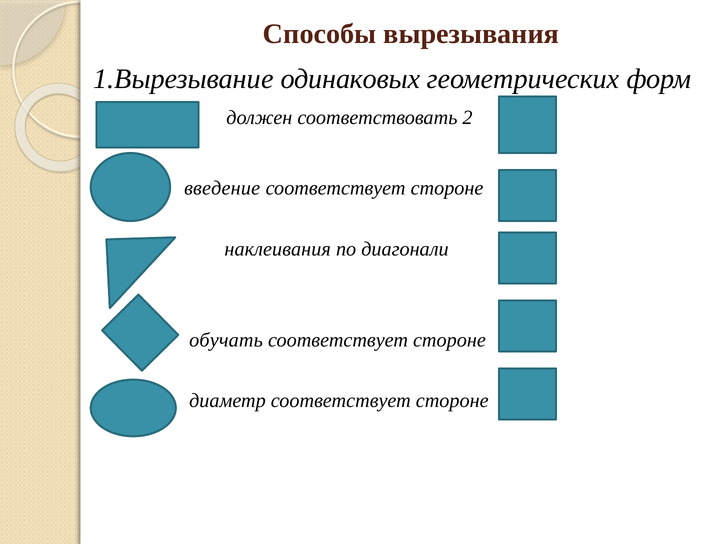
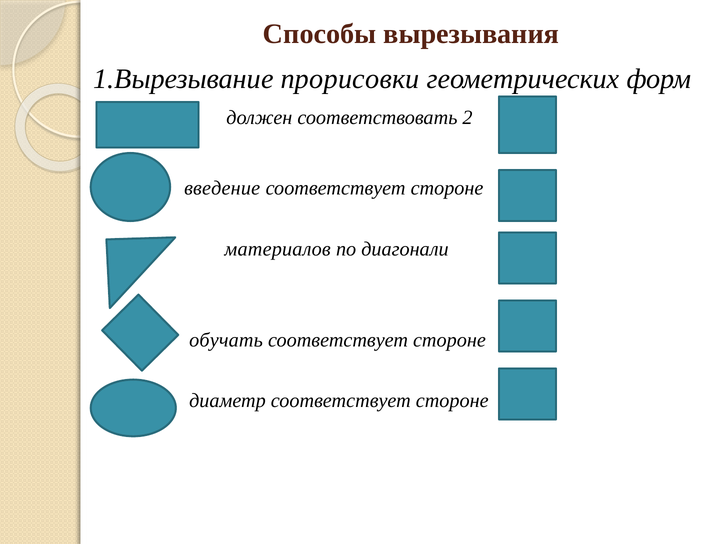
одинаковых: одинаковых -> прорисовки
наклеивания: наклеивания -> материалов
